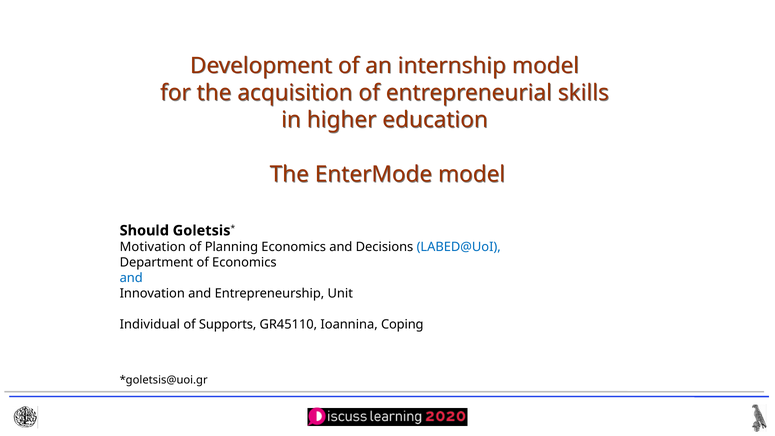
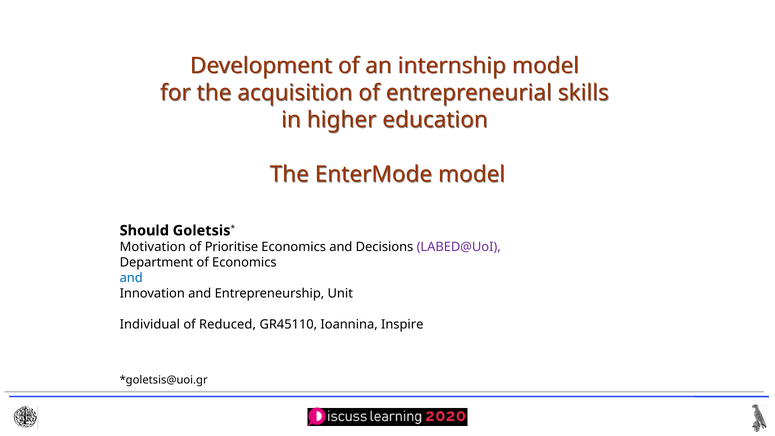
Planning: Planning -> Prioritise
LABED@UoI colour: blue -> purple
Supports: Supports -> Reduced
Coping: Coping -> Inspire
